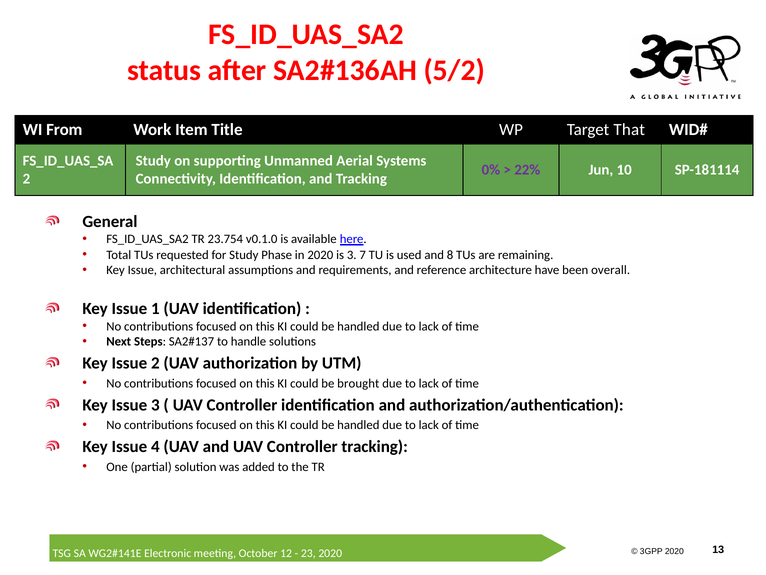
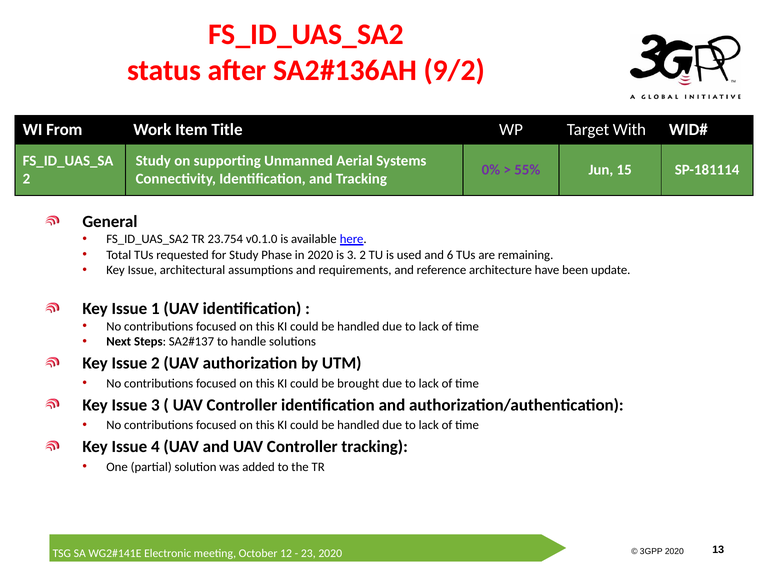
5/2: 5/2 -> 9/2
That: That -> With
22%: 22% -> 55%
10: 10 -> 15
3 7: 7 -> 2
8: 8 -> 6
overall: overall -> update
